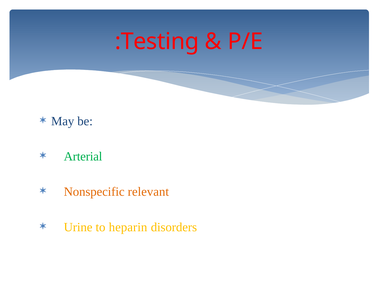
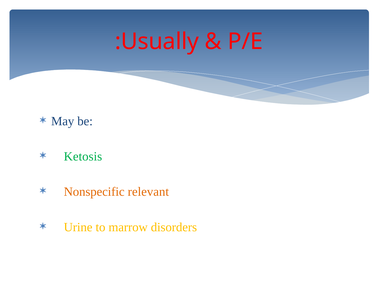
Testing: Testing -> Usually
Arterial: Arterial -> Ketosis
heparin: heparin -> marrow
